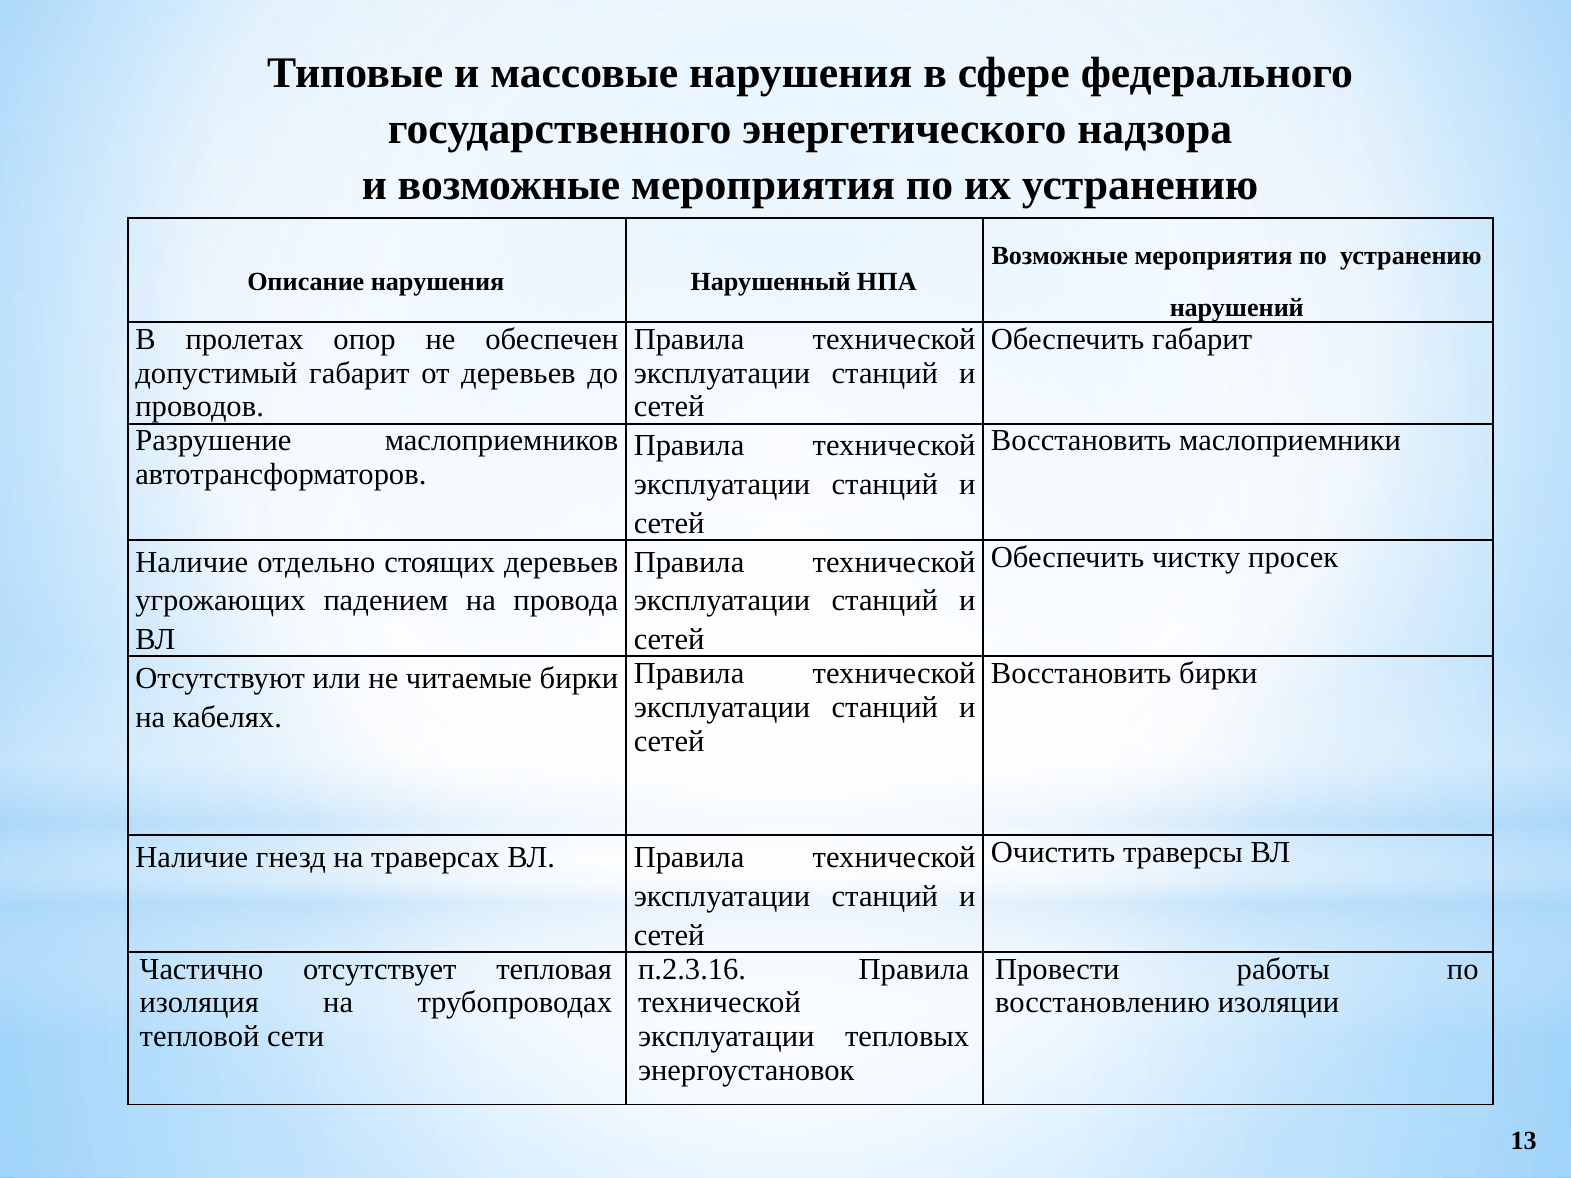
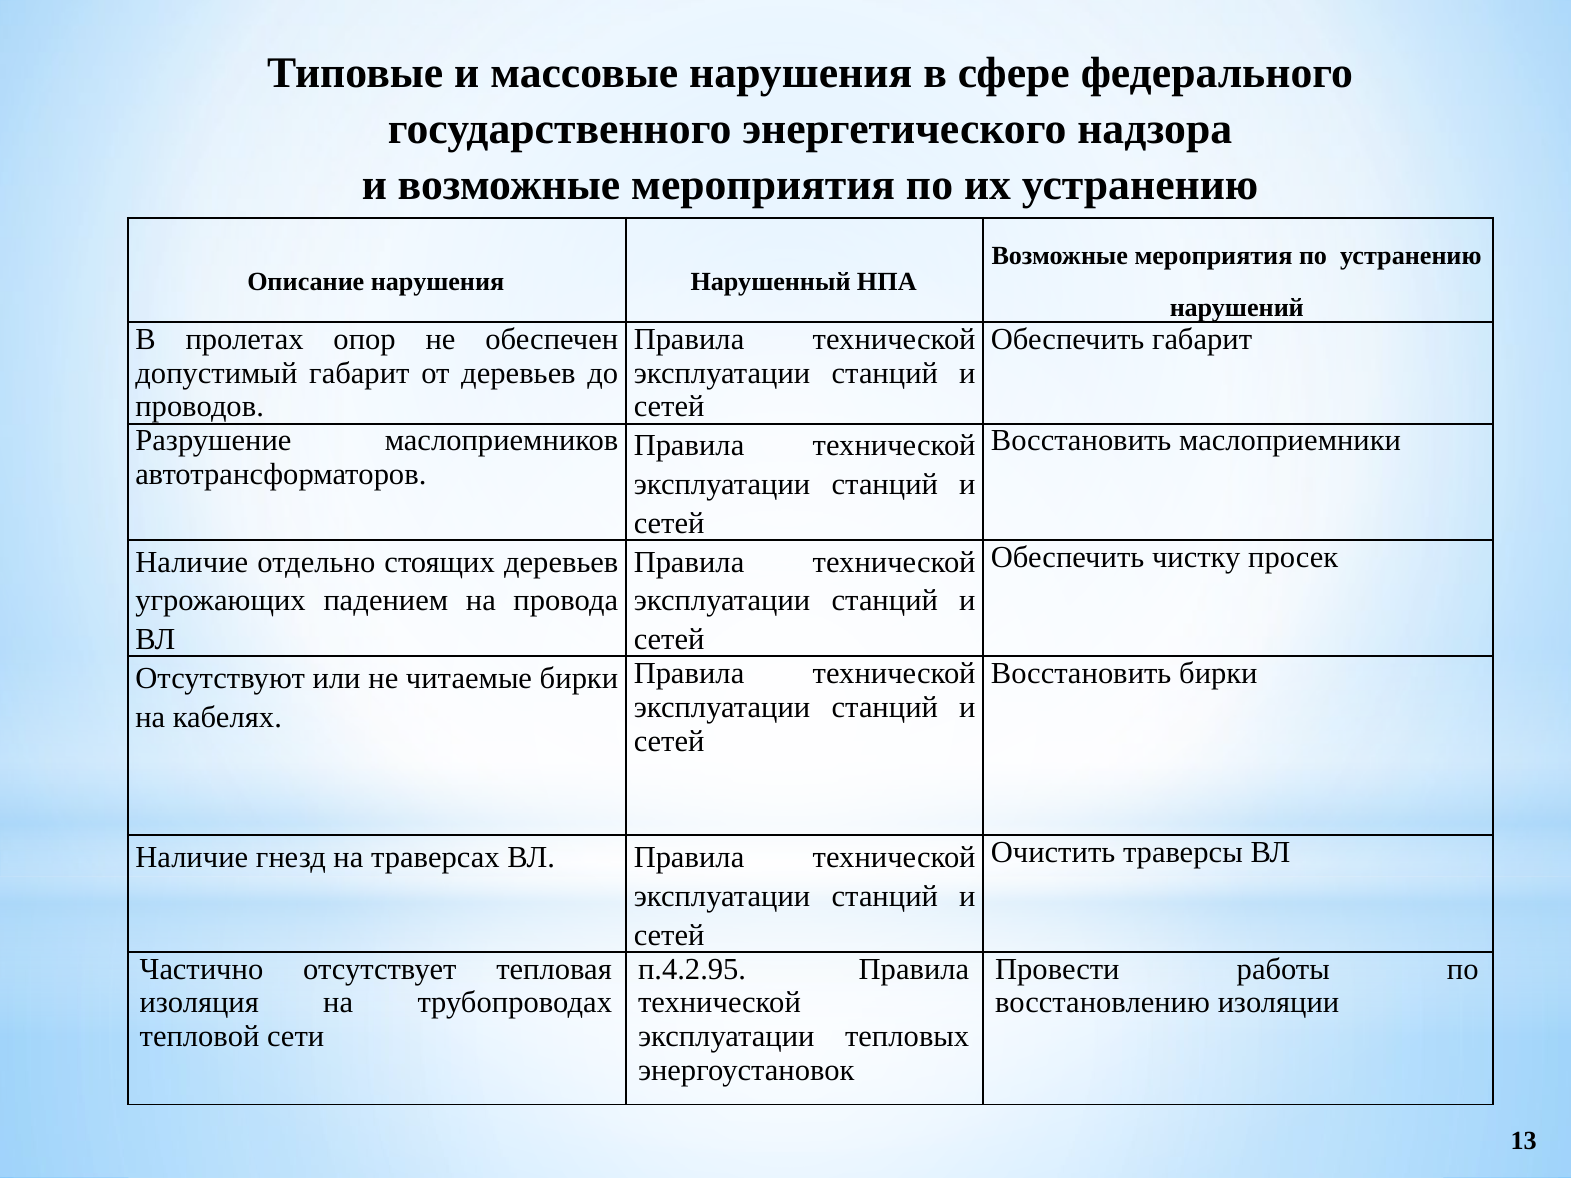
п.2.3.16: п.2.3.16 -> п.4.2.95
